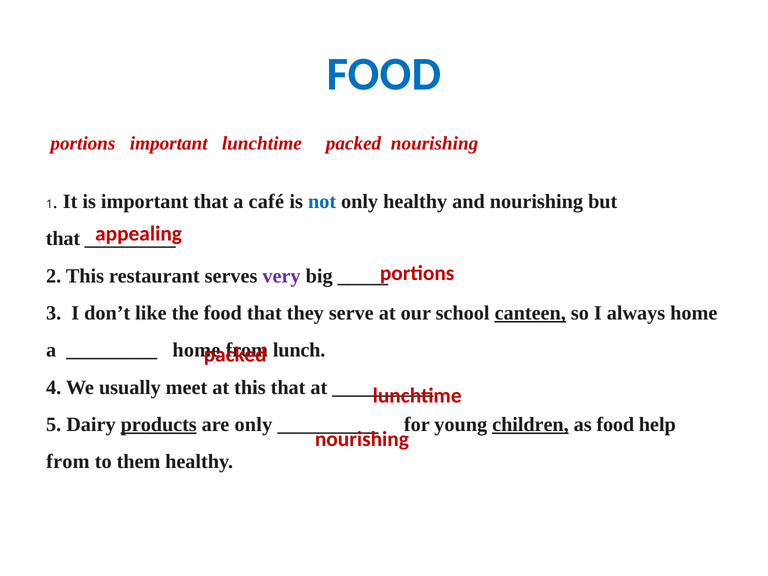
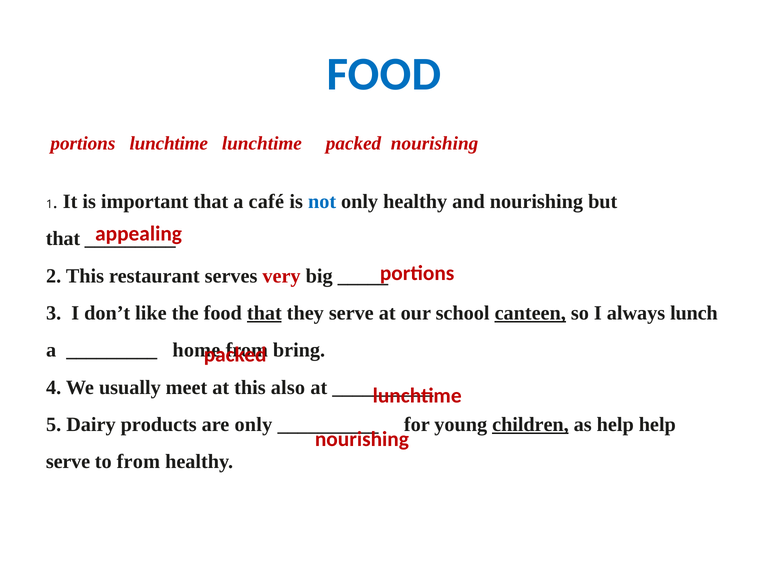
portions important: important -> lunchtime
very colour: purple -> red
that at (264, 313) underline: none -> present
always home: home -> lunch
lunch: lunch -> bring
this that: that -> also
products underline: present -> none
as food: food -> help
from at (68, 462): from -> serve
to them: them -> from
